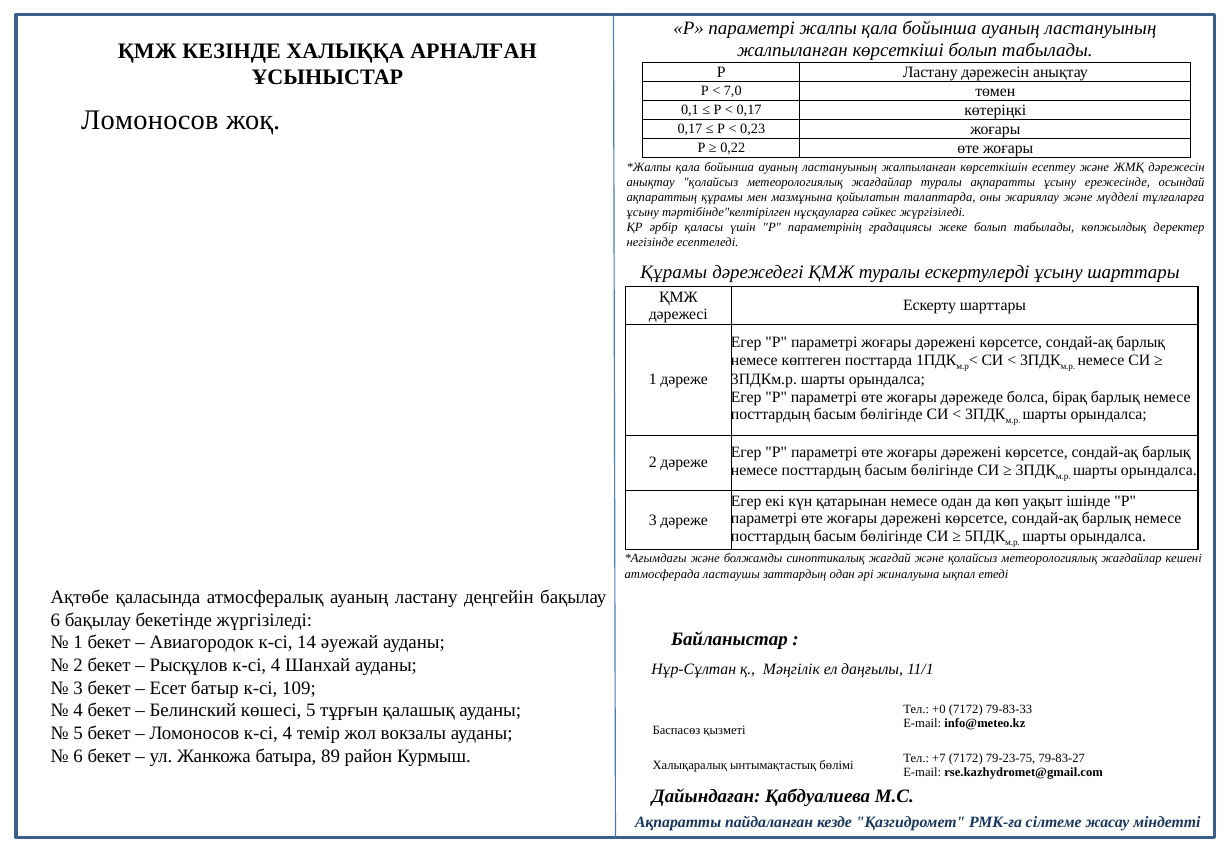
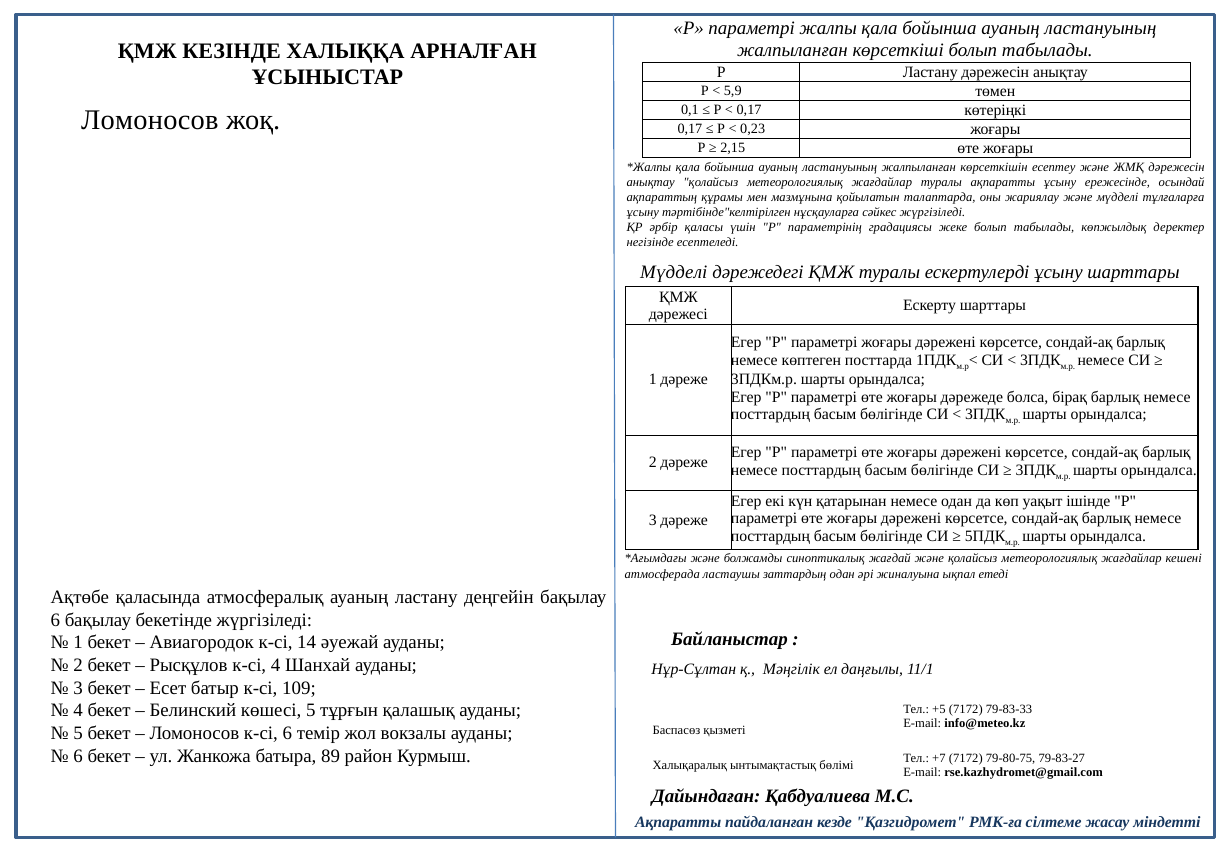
7,0: 7,0 -> 5,9
0,22: 0,22 -> 2,15
Құрамы at (674, 272): Құрамы -> Мүдделі
+0: +0 -> +5
Ломоносов к-сі 4: 4 -> 6
79-23-75: 79-23-75 -> 79-80-75
